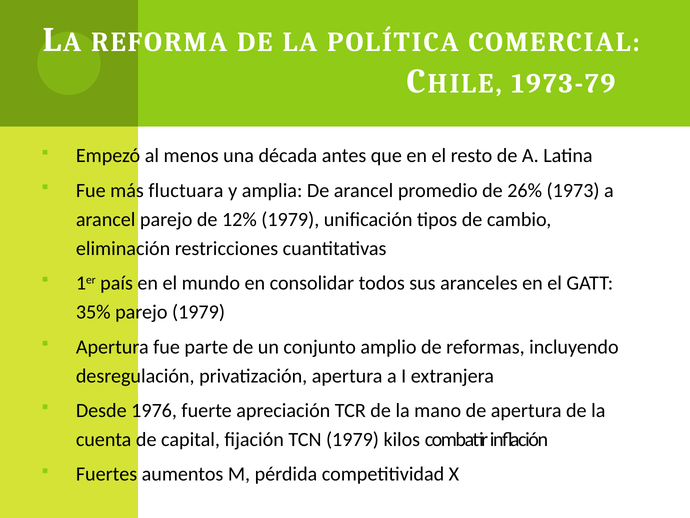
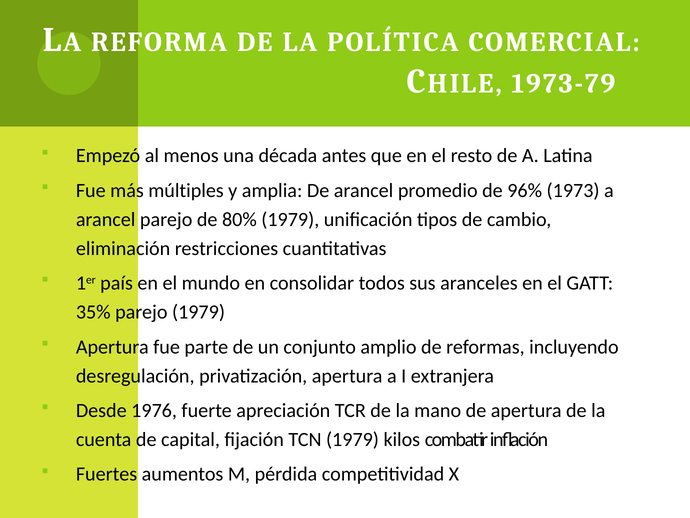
fluctuara: fluctuara -> múltiples
26%: 26% -> 96%
12%: 12% -> 80%
